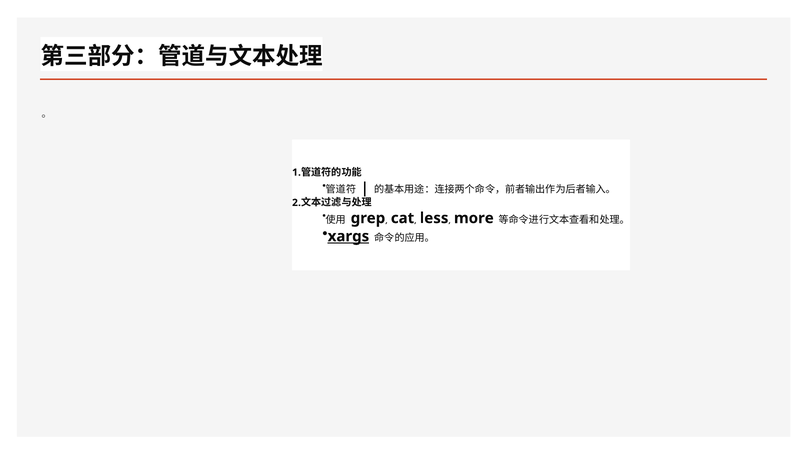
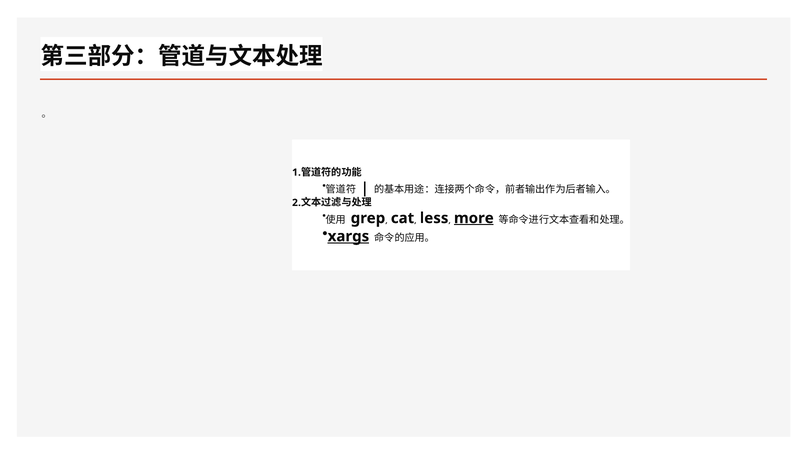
more underline: none -> present
